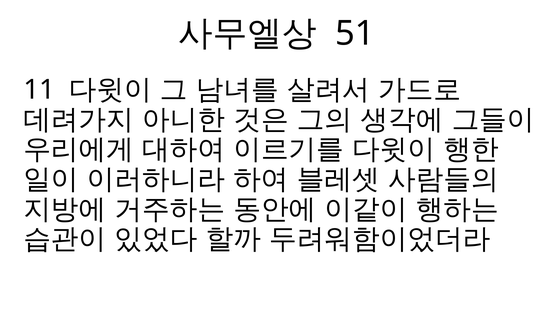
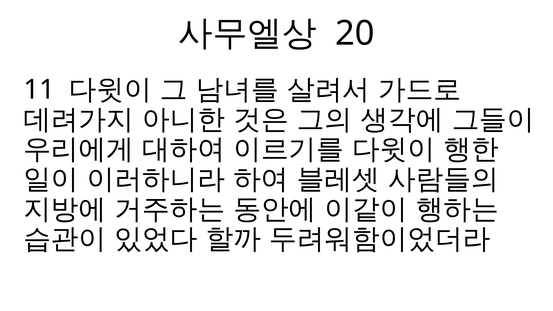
51: 51 -> 20
